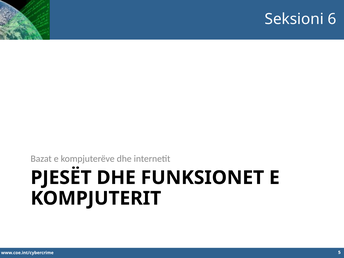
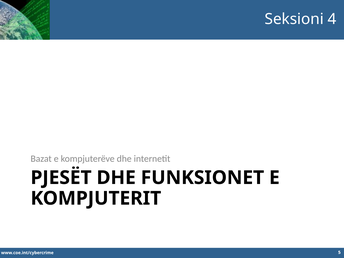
6: 6 -> 4
